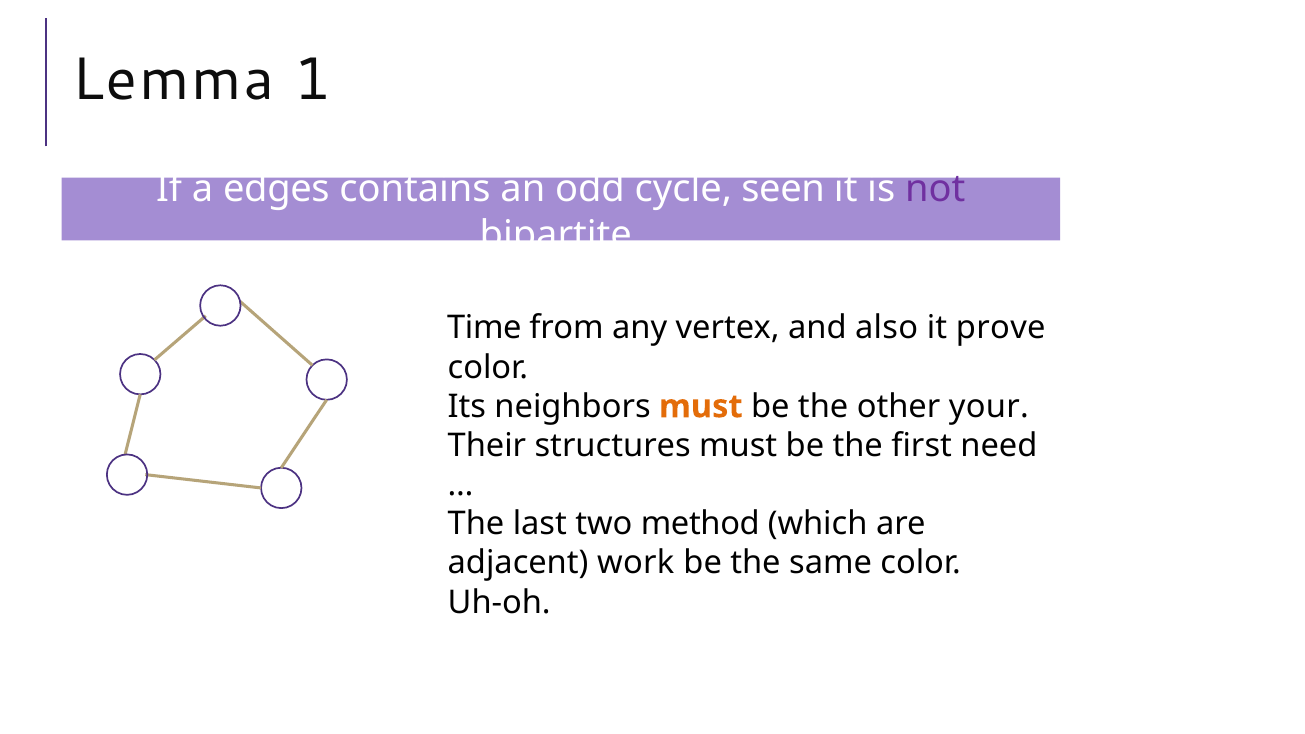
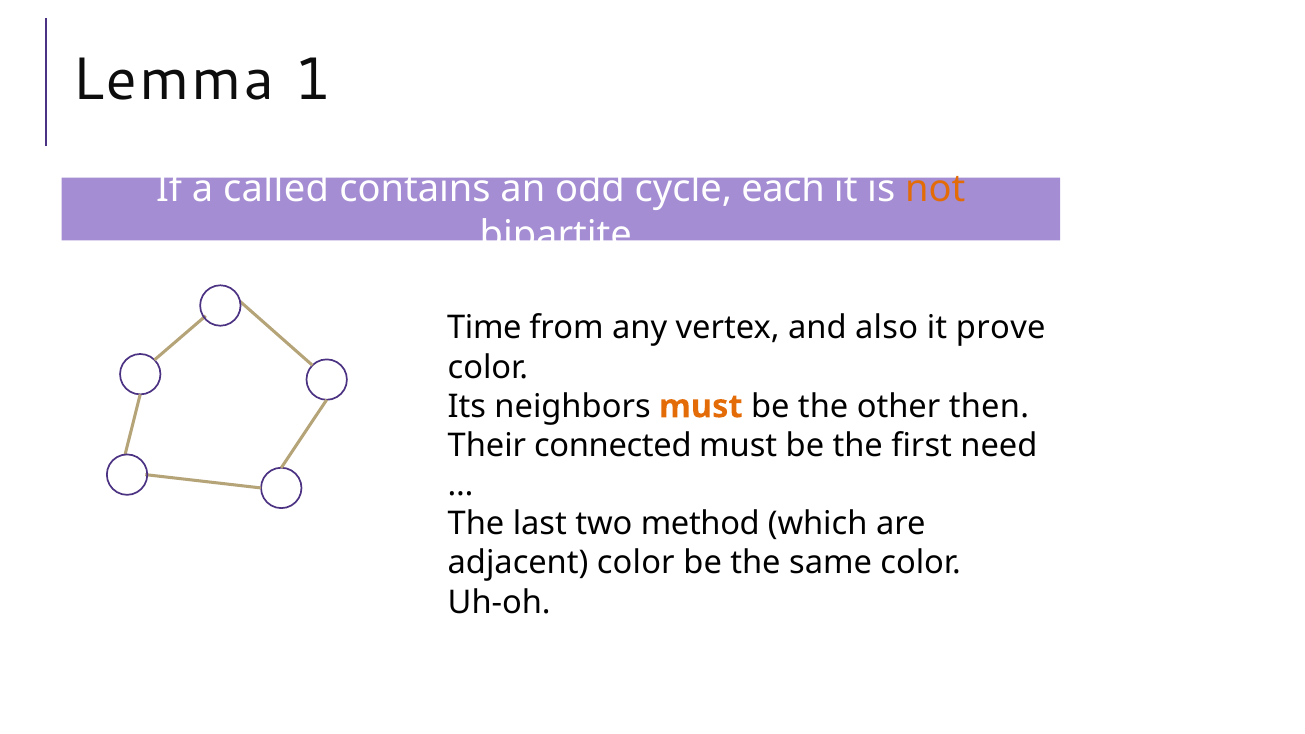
edges: edges -> called
seen: seen -> each
not colour: purple -> orange
your: your -> then
structures: structures -> connected
adjacent work: work -> color
